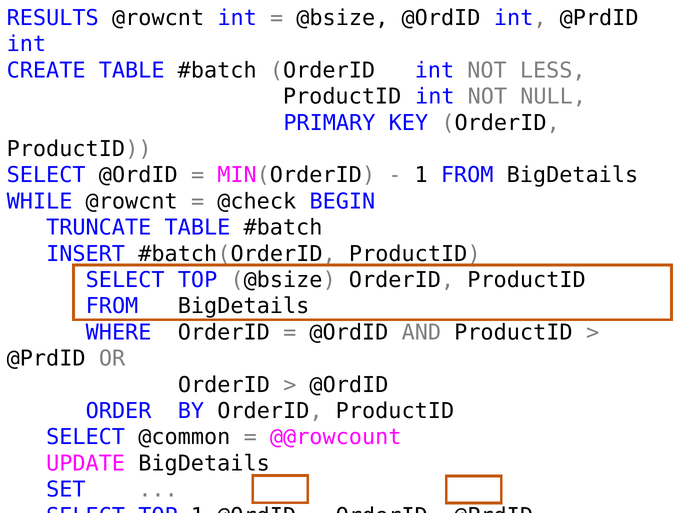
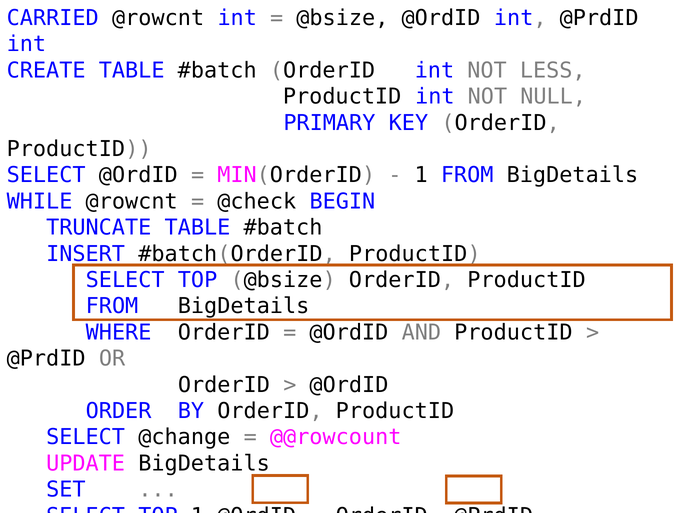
RESULTS: RESULTS -> CARRIED
@common: @common -> @change
